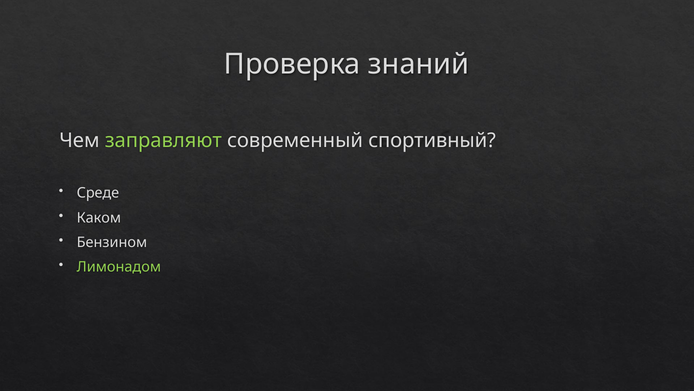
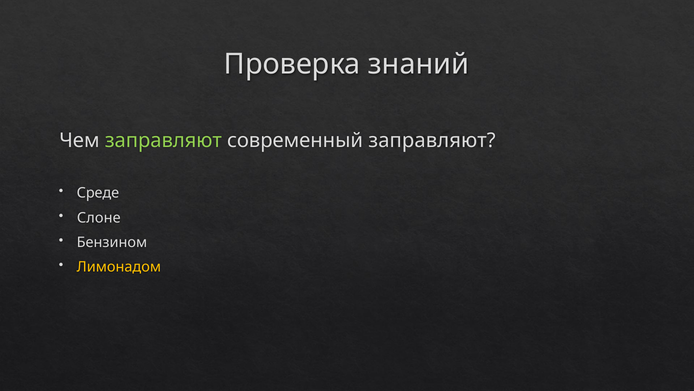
современный спортивный: спортивный -> заправляют
Каком: Каком -> Слоне
Лимонадом colour: light green -> yellow
